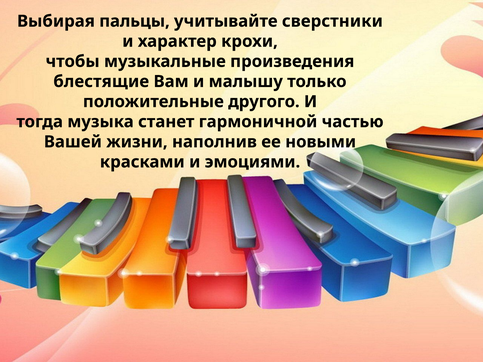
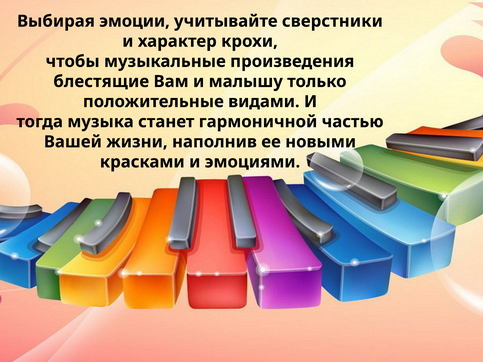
пальцы: пальцы -> эмоции
другого: другого -> видами
